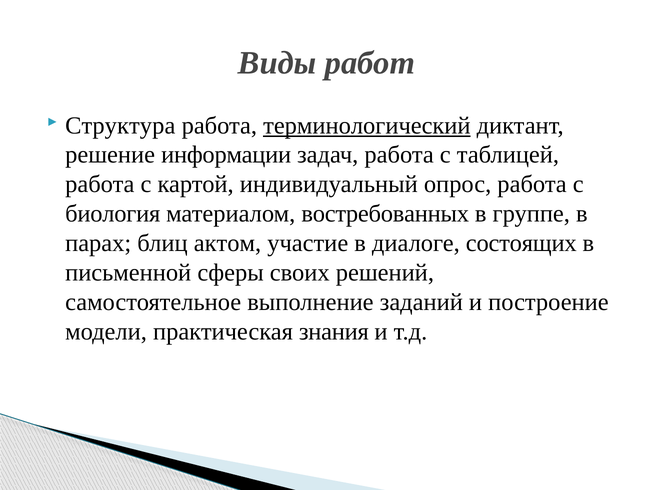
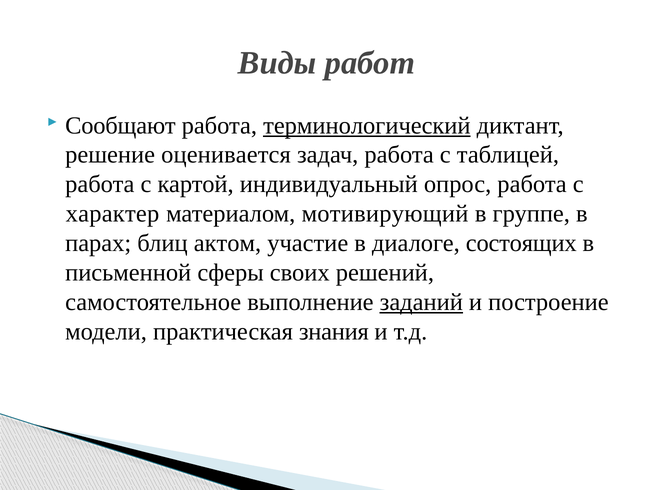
Структура: Структура -> Сообщают
информации: информации -> оценивается
биология: биология -> характер
востребованных: востребованных -> мотивирующий
заданий underline: none -> present
